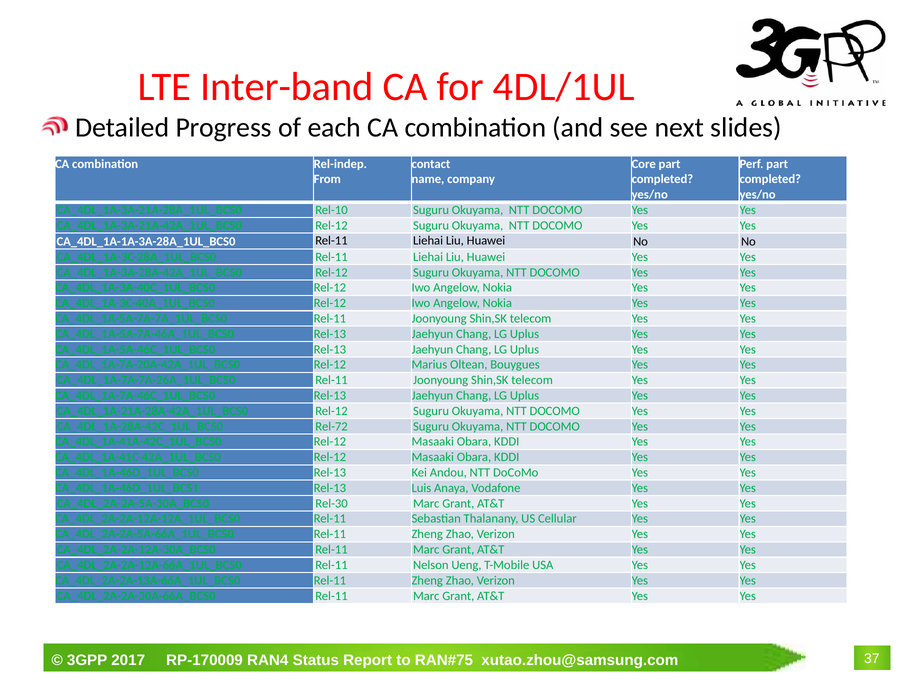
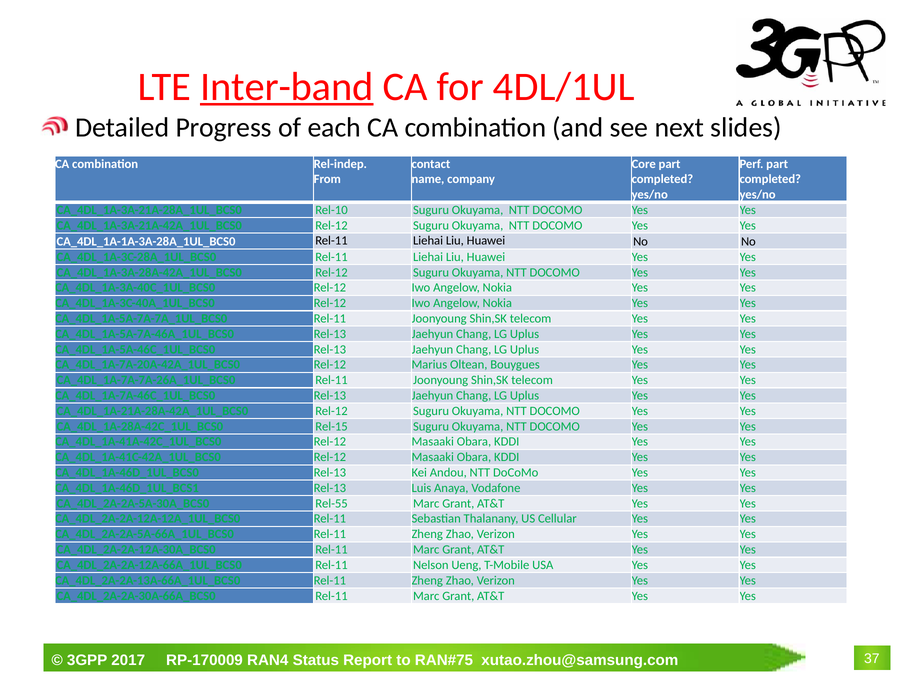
Inter-band underline: none -> present
Rel-72: Rel-72 -> Rel-15
Rel-30: Rel-30 -> Rel-55
